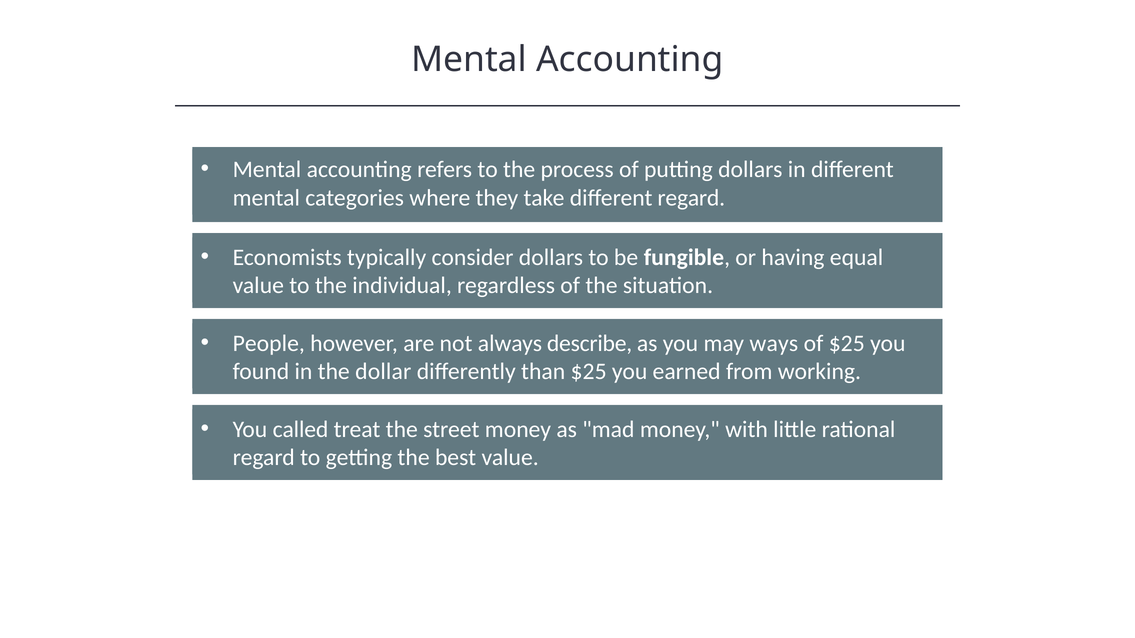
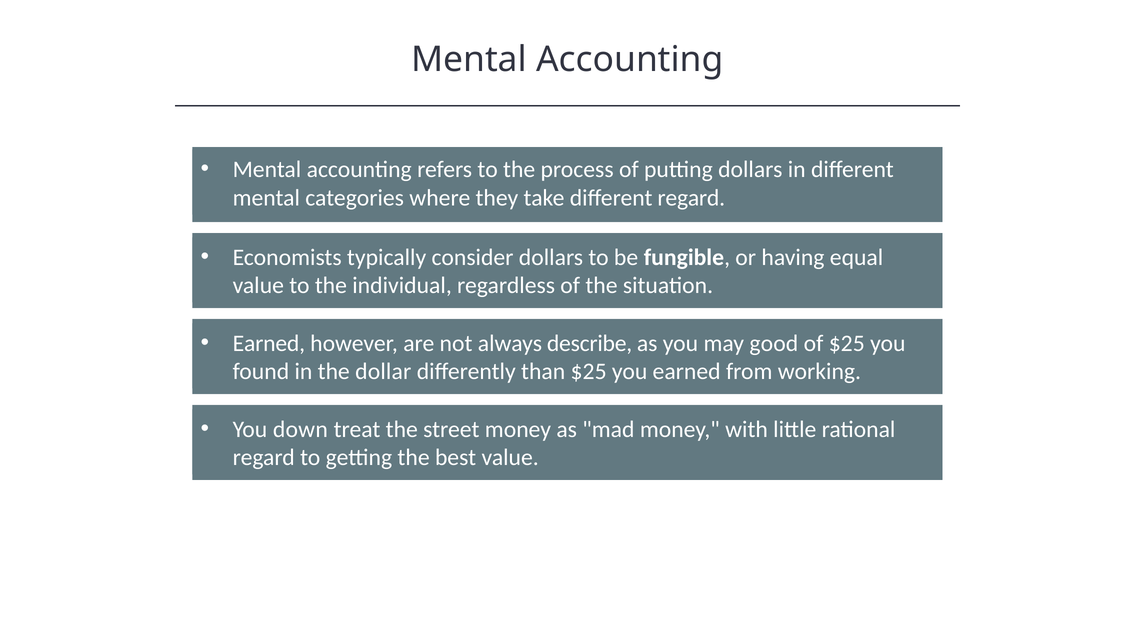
People at (269, 343): People -> Earned
ways: ways -> good
called: called -> down
